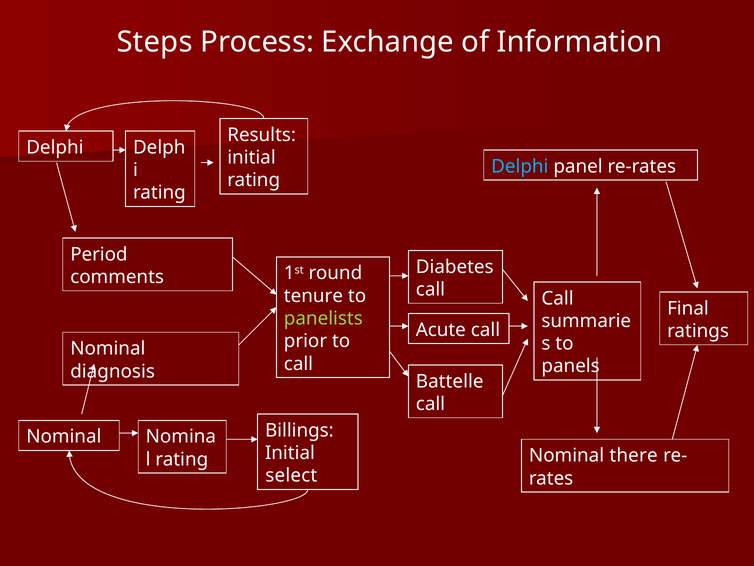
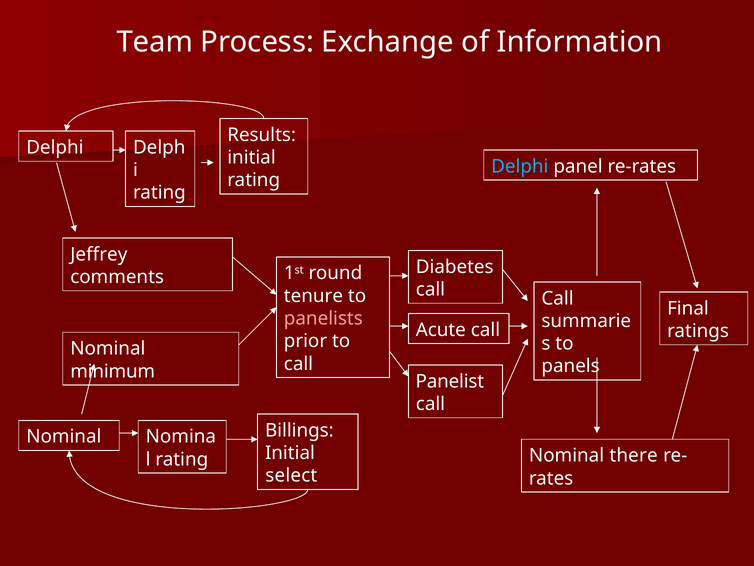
Steps: Steps -> Team
Period: Period -> Jeffrey
panelists colour: light green -> pink
diagnosis: diagnosis -> minimum
Battelle: Battelle -> Panelist
